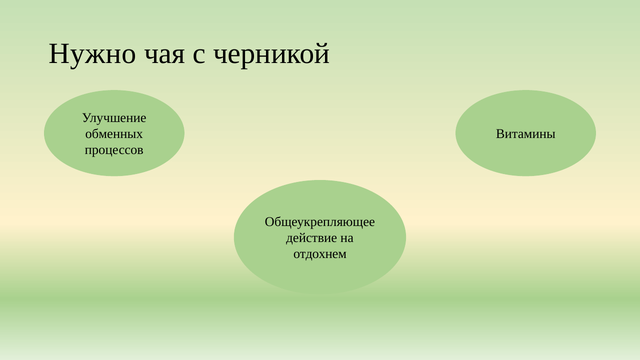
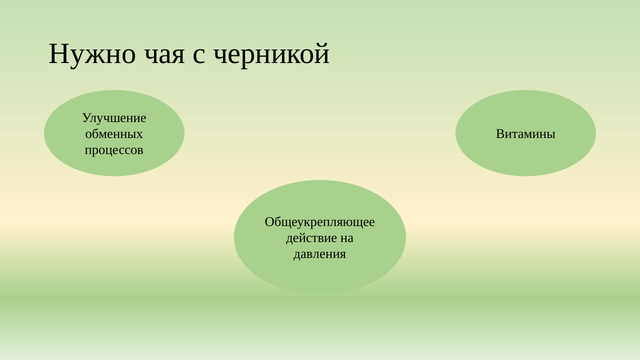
отдохнем: отдохнем -> давления
